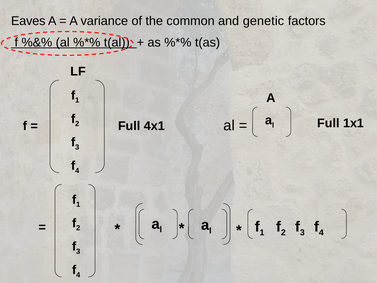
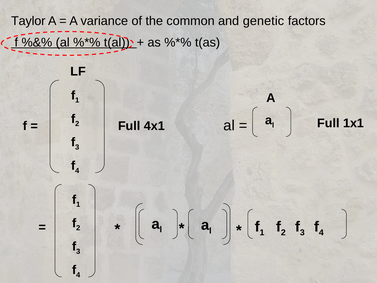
Eaves: Eaves -> Taylor
